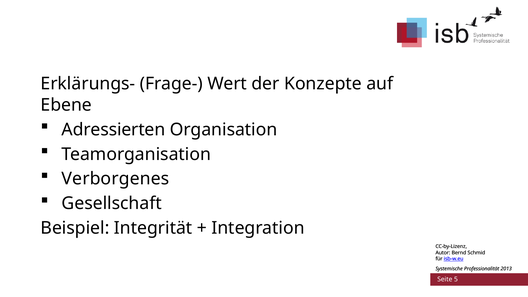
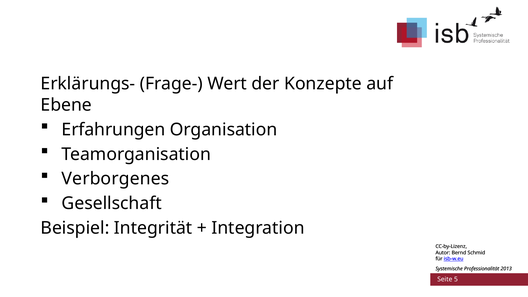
Adressierten: Adressierten -> Erfahrungen
